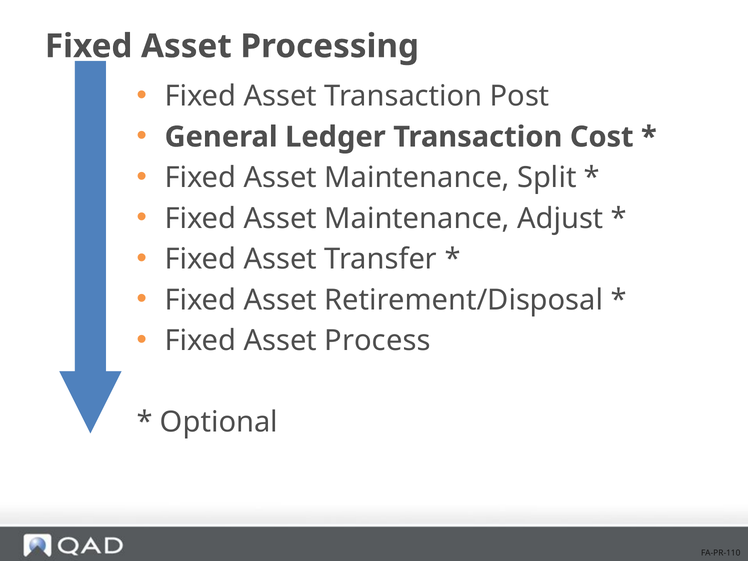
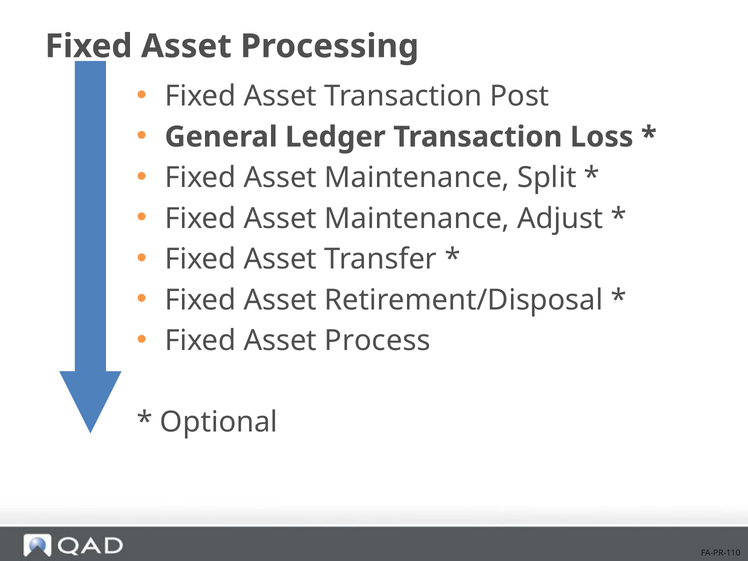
Cost: Cost -> Loss
